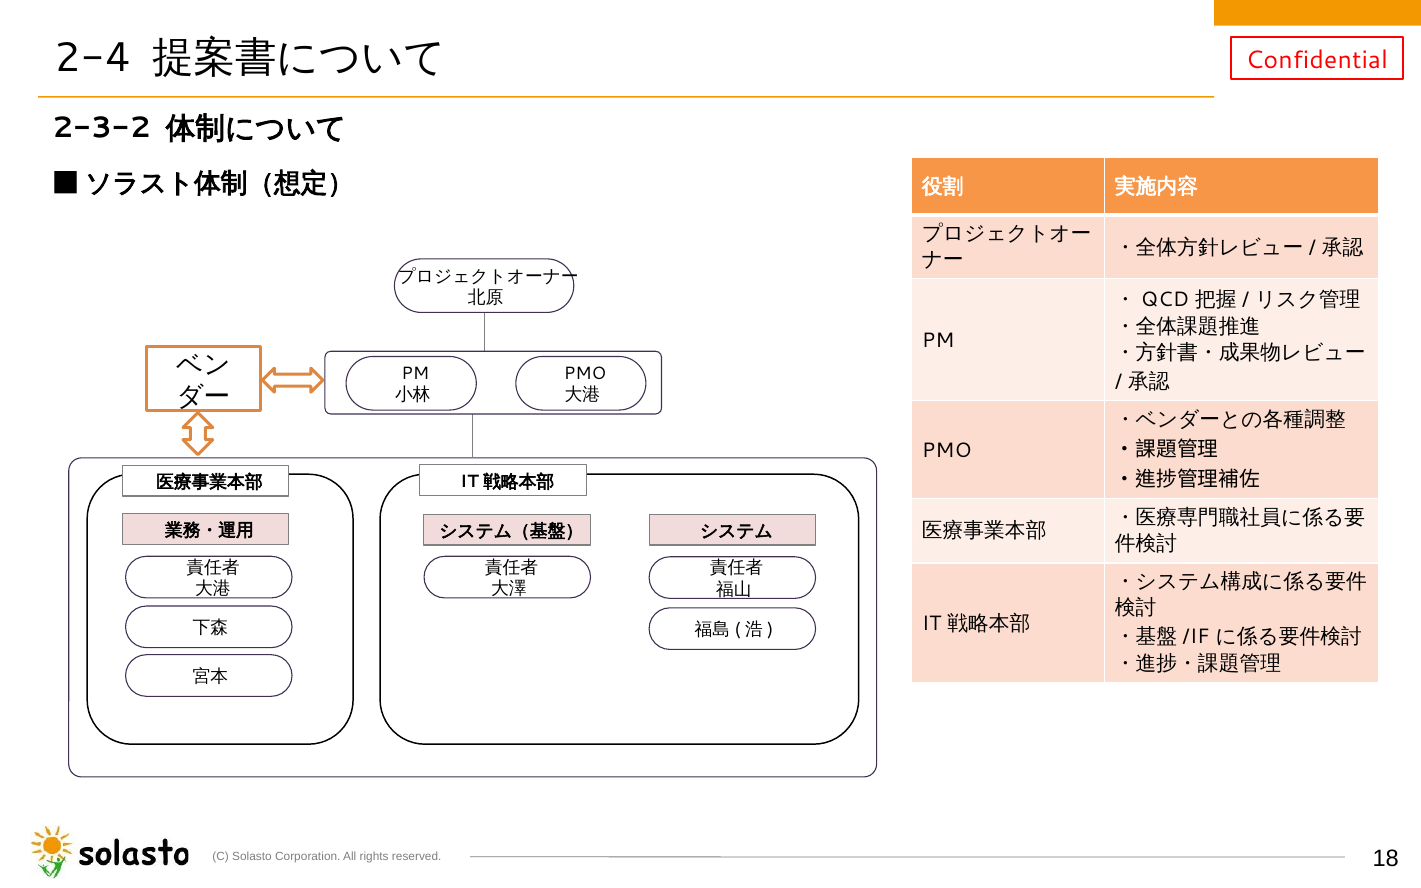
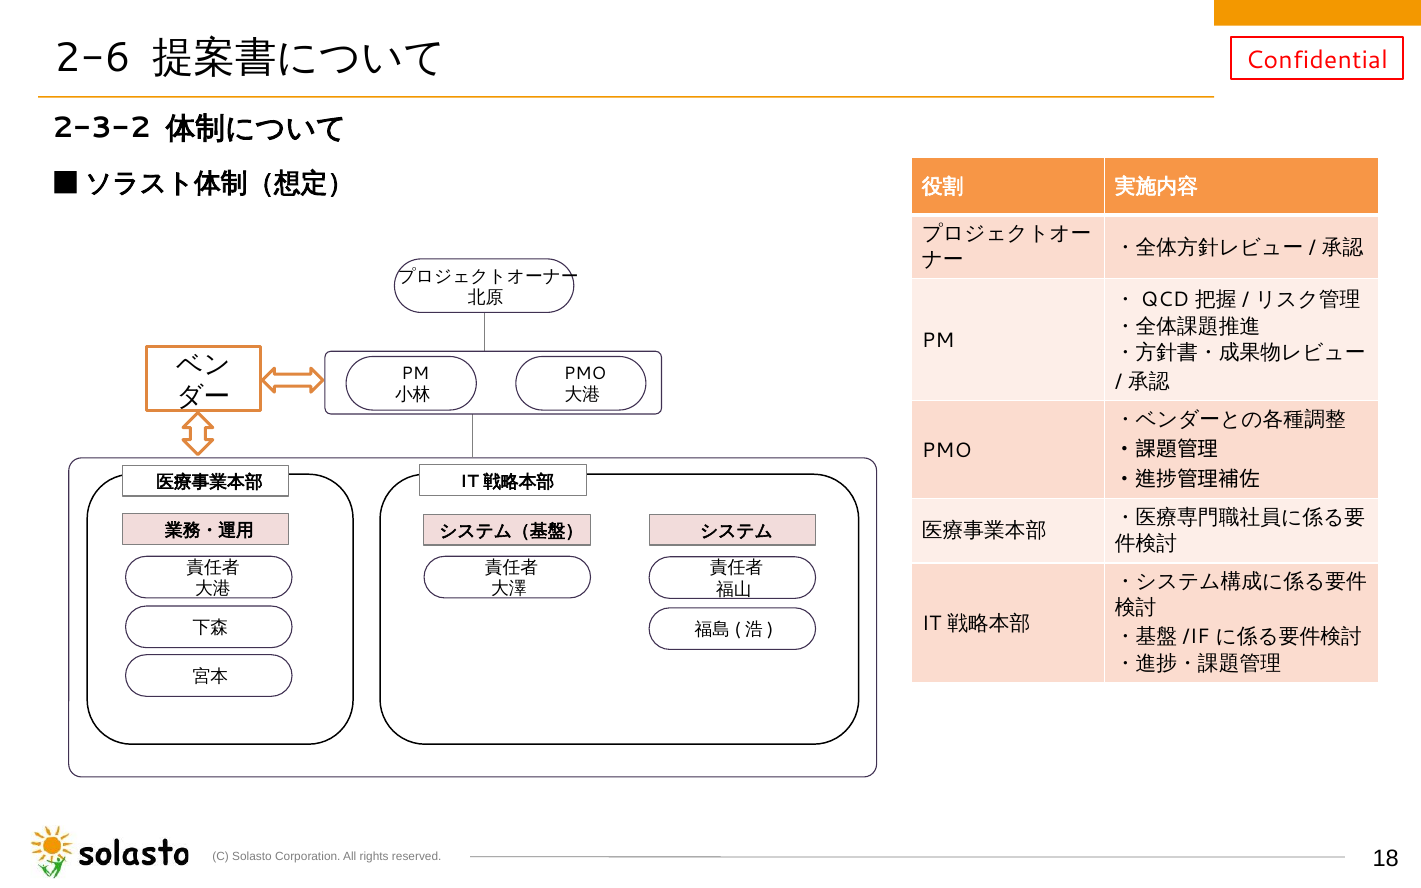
2-4: 2-4 -> 2-6
